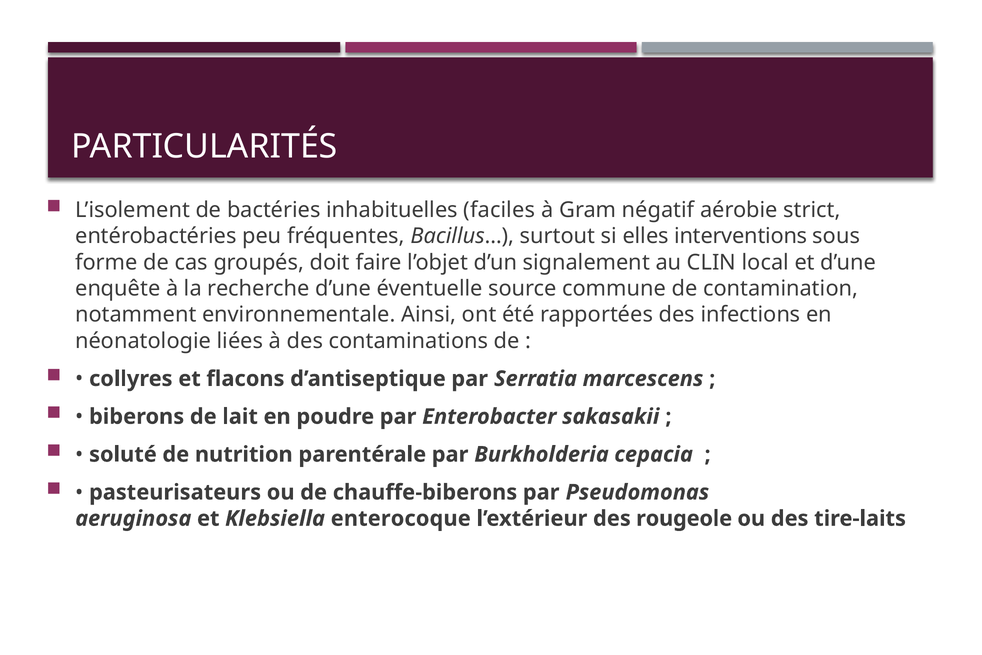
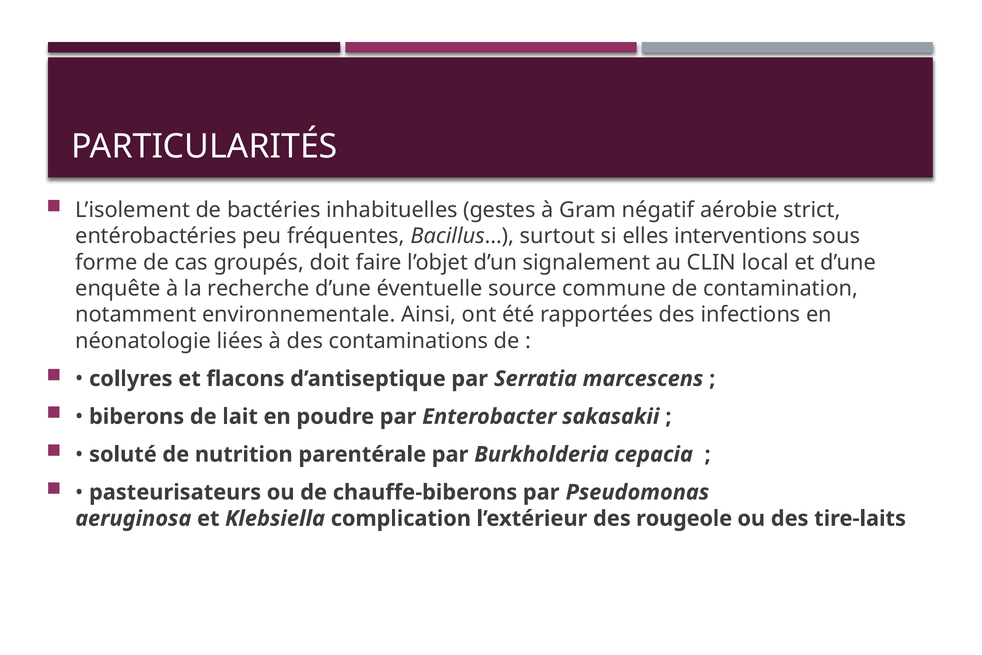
faciles: faciles -> gestes
enterocoque: enterocoque -> complication
